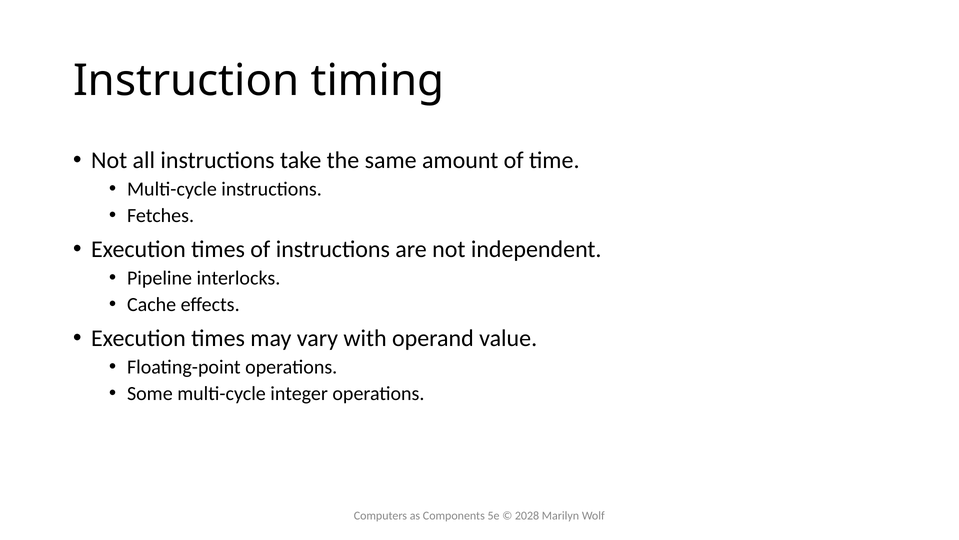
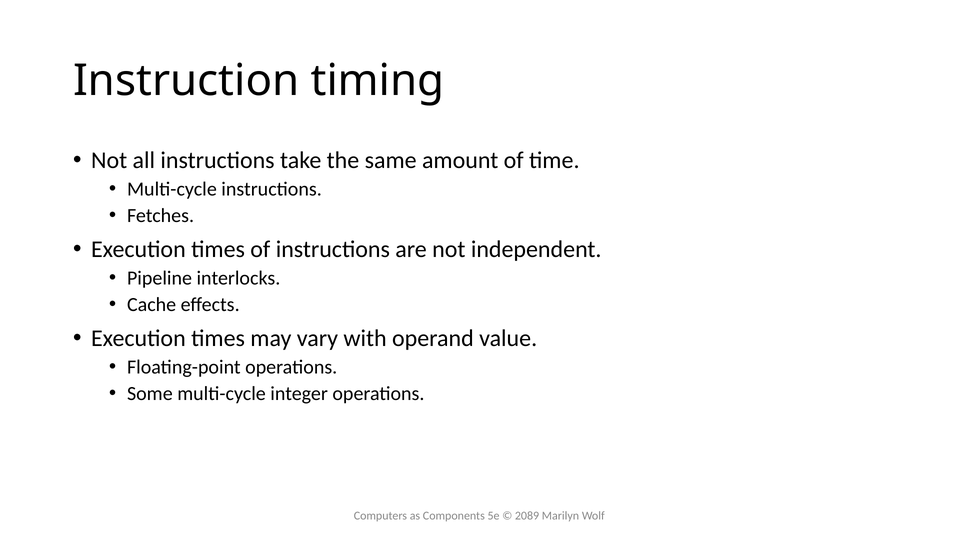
2028: 2028 -> 2089
